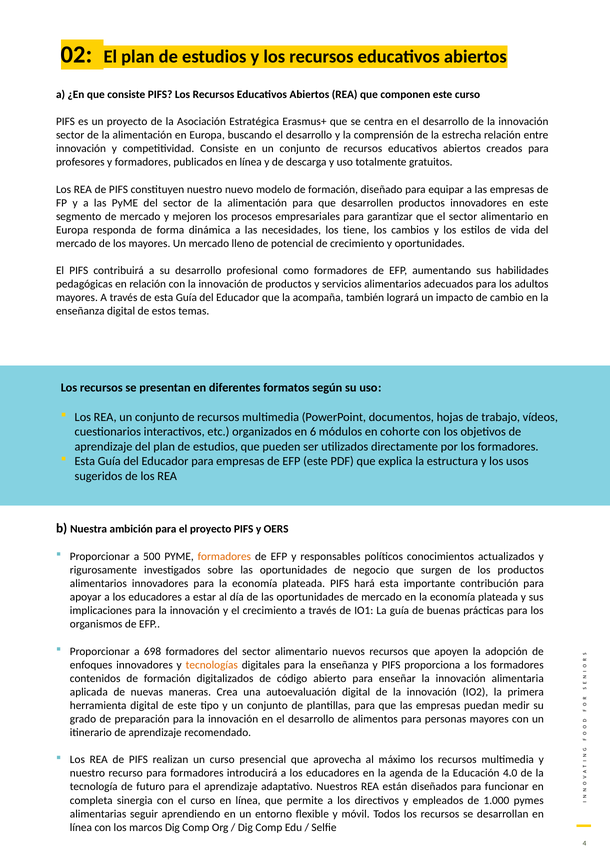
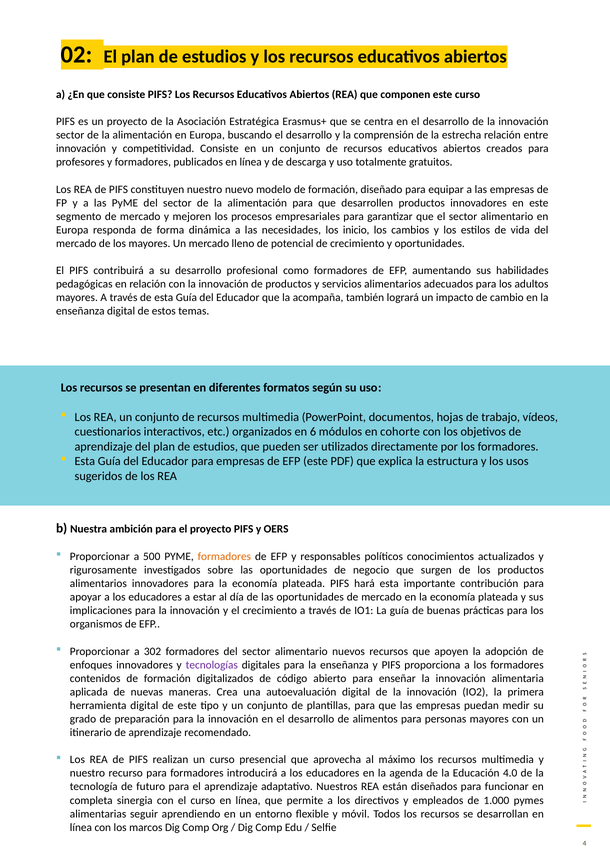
tiene: tiene -> inicio
698: 698 -> 302
tecnologías colour: orange -> purple
